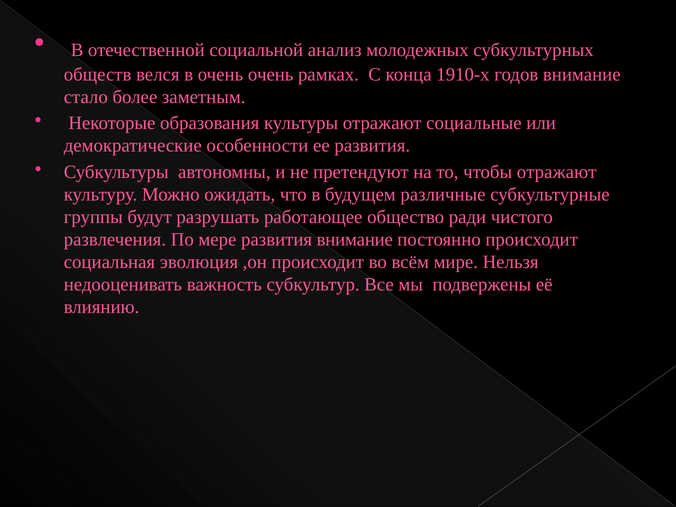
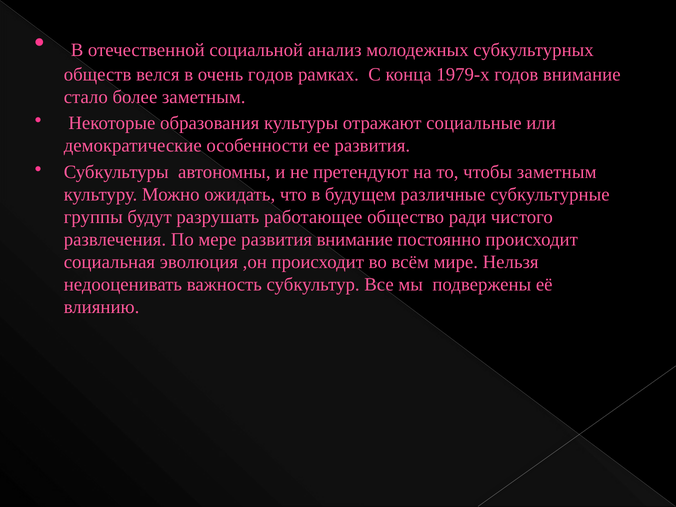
очень очень: очень -> годов
1910-х: 1910-х -> 1979-х
чтобы отражают: отражают -> заметным
